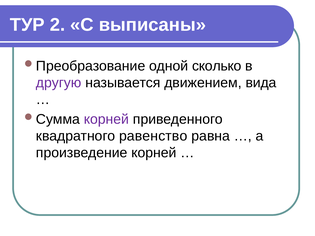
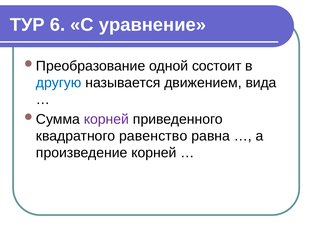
2: 2 -> 6
выписаны: выписаны -> уравнение
сколько: сколько -> состоит
другую colour: purple -> blue
